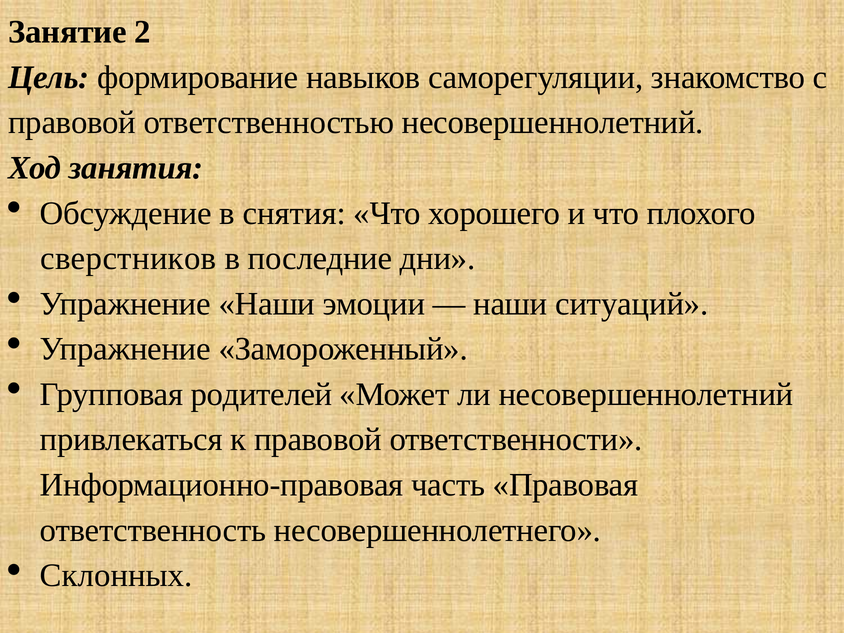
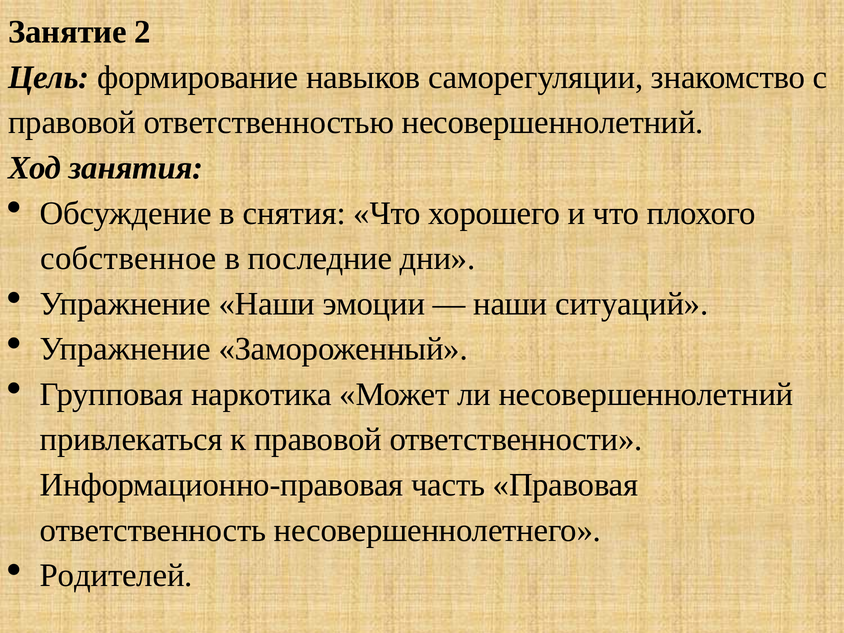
сверстников: сверстников -> собственное
родителей: родителей -> наркотика
Склонных: Склонных -> Родителей
